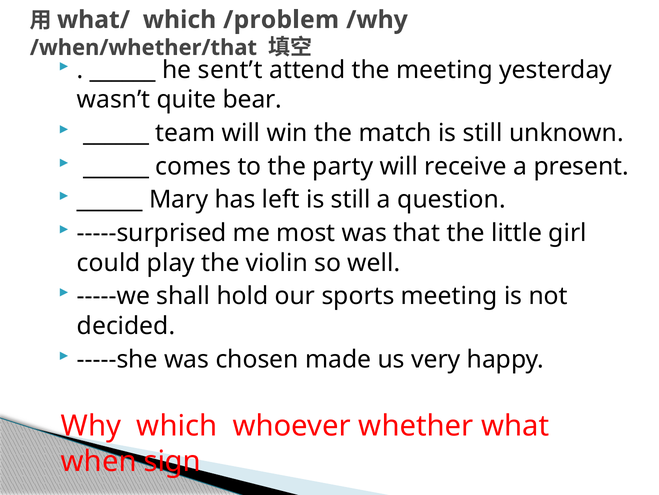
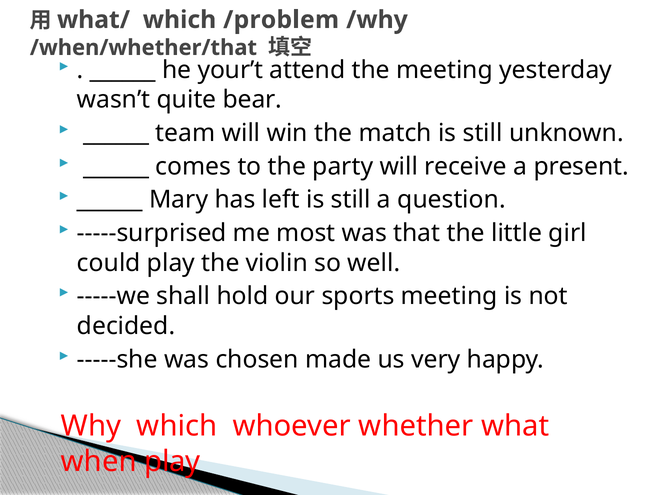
sent’t: sent’t -> your’t
when sign: sign -> play
